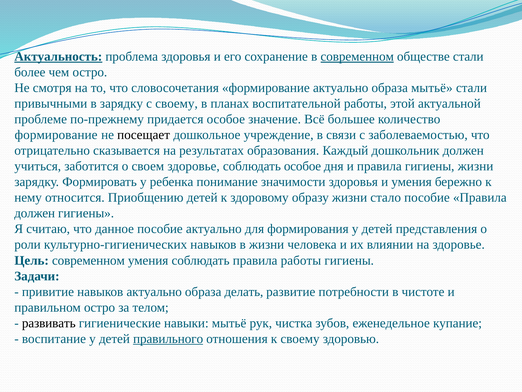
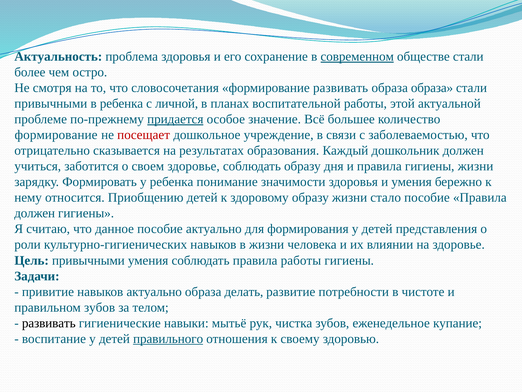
Актуальность underline: present -> none
формирование актуально: актуально -> развивать
образа мытьё: мытьё -> образа
в зарядку: зарядку -> ребенка
с своему: своему -> личной
придается underline: none -> present
посещает colour: black -> red
соблюдать особое: особое -> образу
Цель современном: современном -> привычными
правильном остро: остро -> зубов
